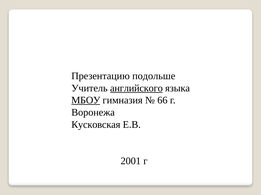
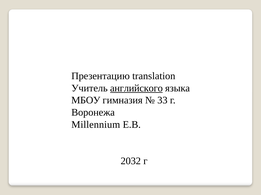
подольше: подольше -> translation
МБОУ underline: present -> none
66: 66 -> 33
Кусковская: Кусковская -> Millennium
2001: 2001 -> 2032
